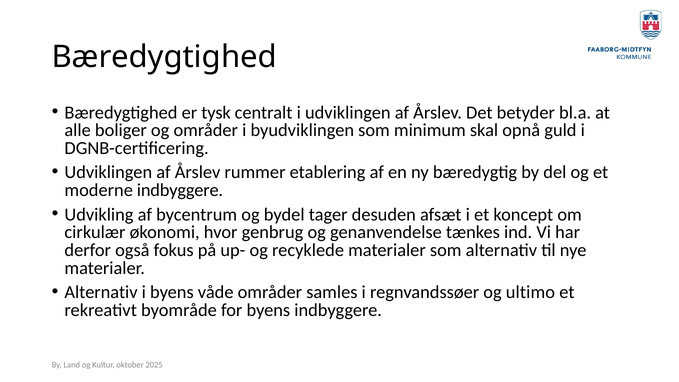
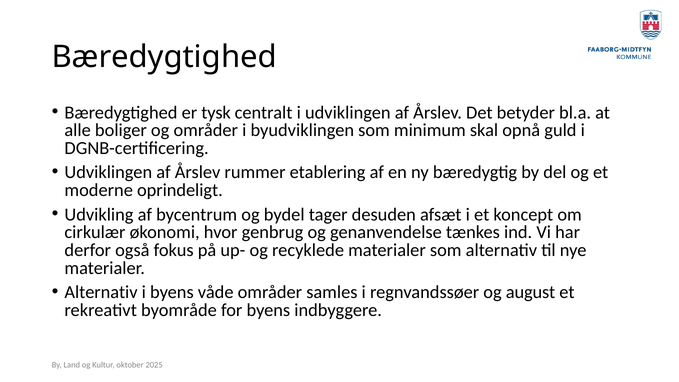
moderne indbyggere: indbyggere -> oprindeligt
ultimo: ultimo -> august
